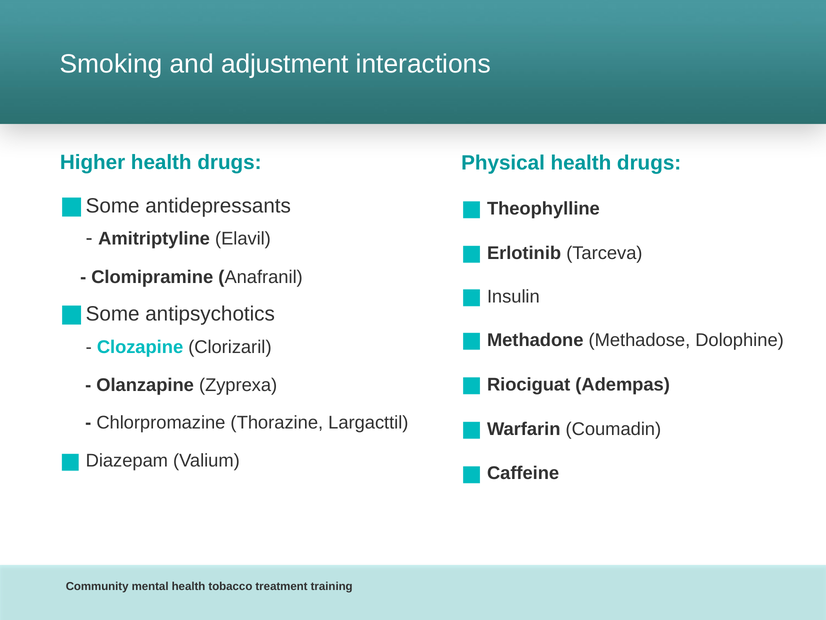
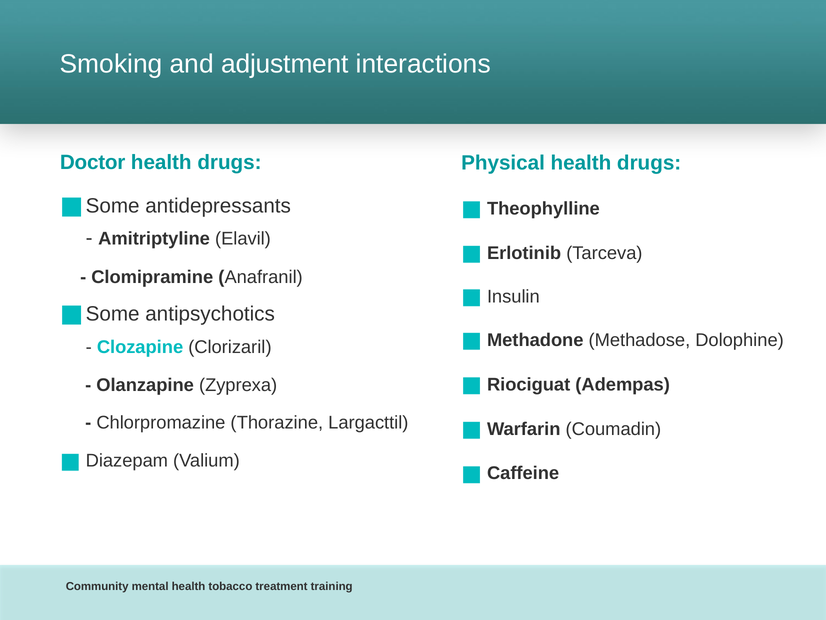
Higher: Higher -> Doctor
